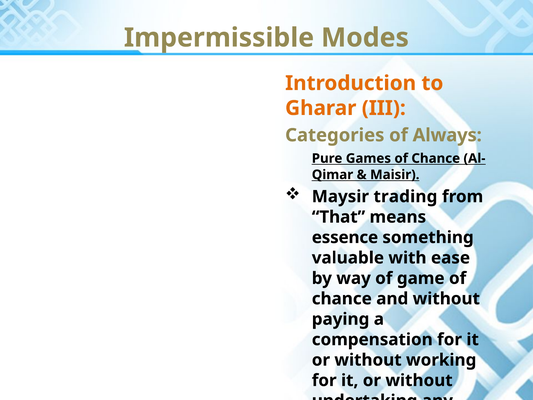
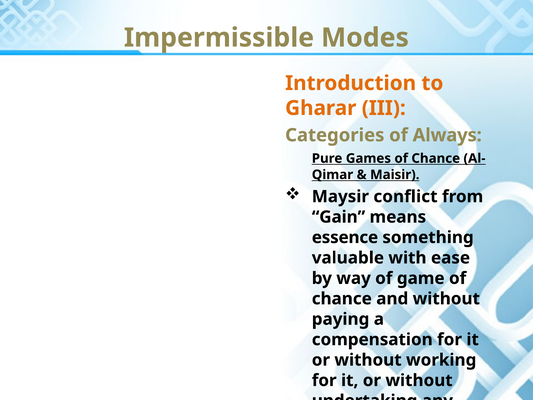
trading: trading -> conflict
That: That -> Gain
